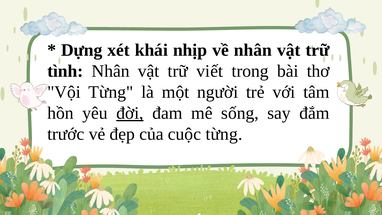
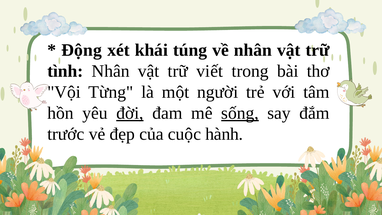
Dựng: Dựng -> Động
nhịp: nhịp -> túng
sống underline: none -> present
cuộc từng: từng -> hành
